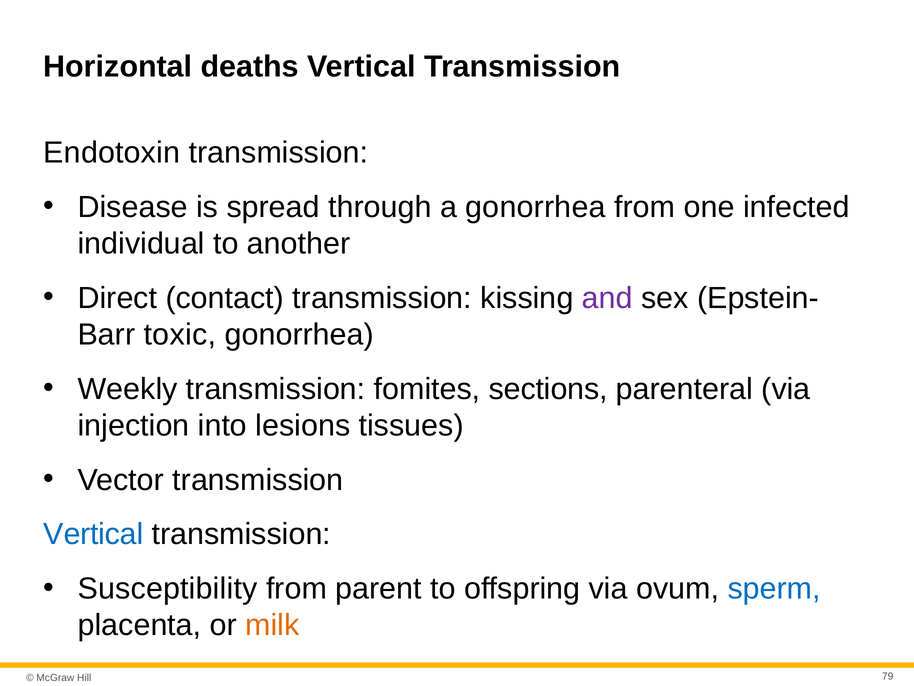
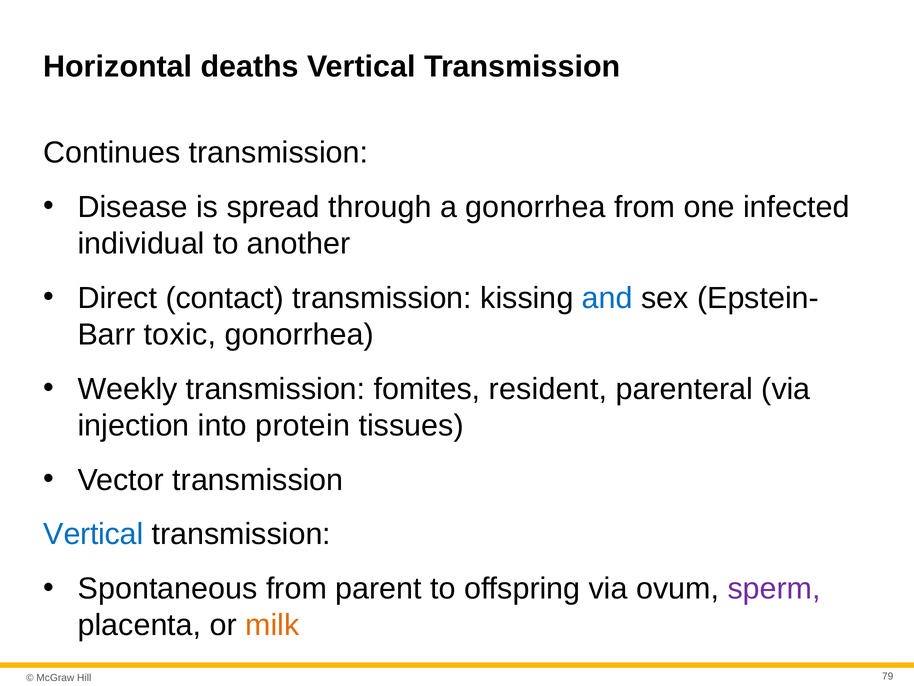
Endotoxin: Endotoxin -> Continues
and colour: purple -> blue
sections: sections -> resident
lesions: lesions -> protein
Susceptibility: Susceptibility -> Spontaneous
sperm colour: blue -> purple
